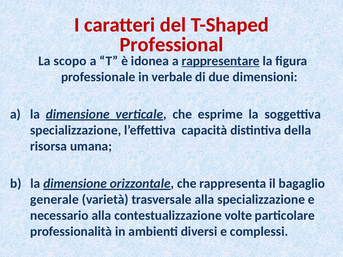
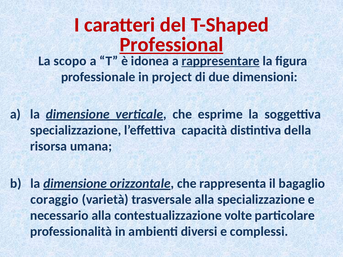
Professional underline: none -> present
verbale: verbale -> project
generale: generale -> coraggio
